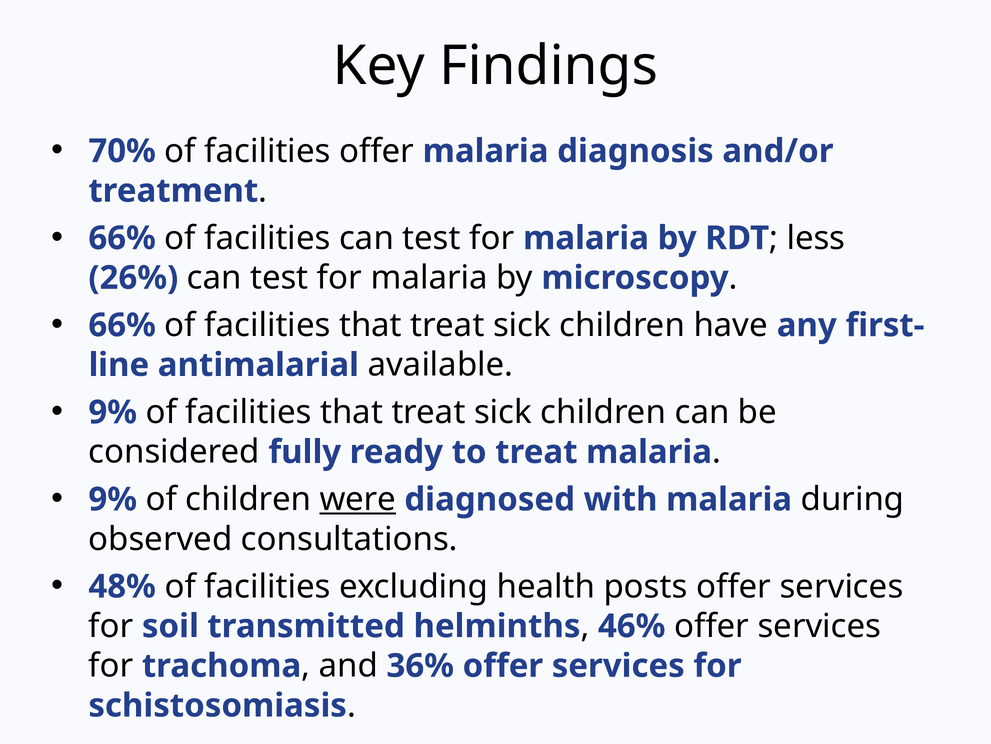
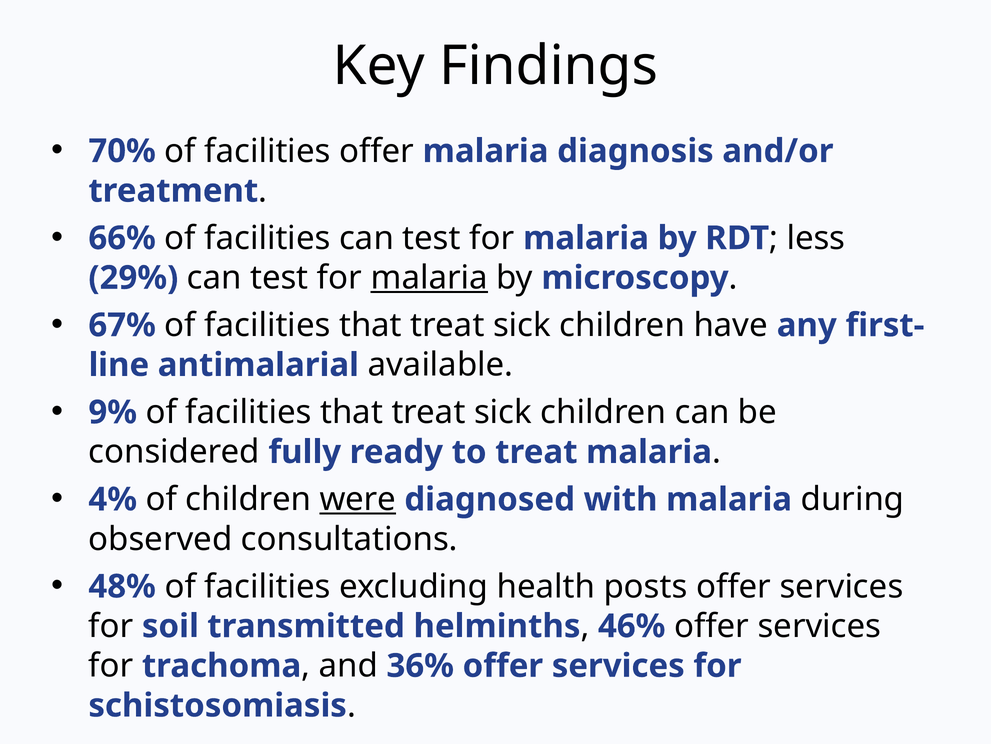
26%: 26% -> 29%
malaria at (429, 278) underline: none -> present
66% at (122, 325): 66% -> 67%
9% at (113, 499): 9% -> 4%
